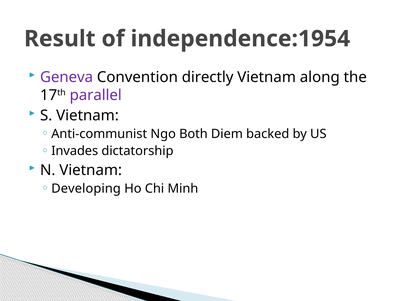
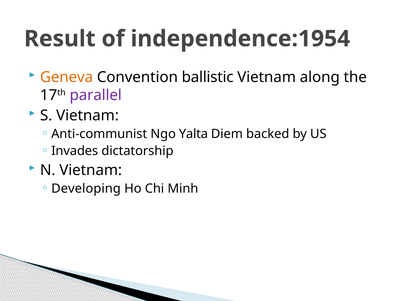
Geneva colour: purple -> orange
directly: directly -> ballistic
Both: Both -> Yalta
